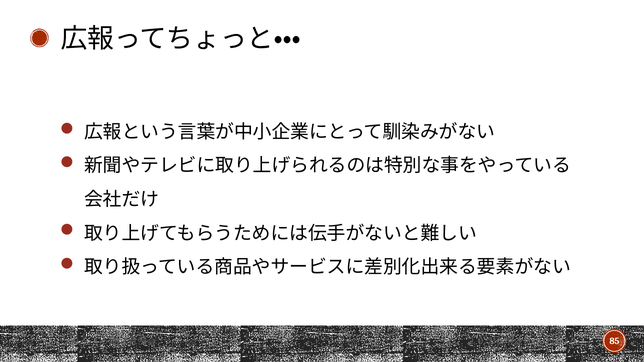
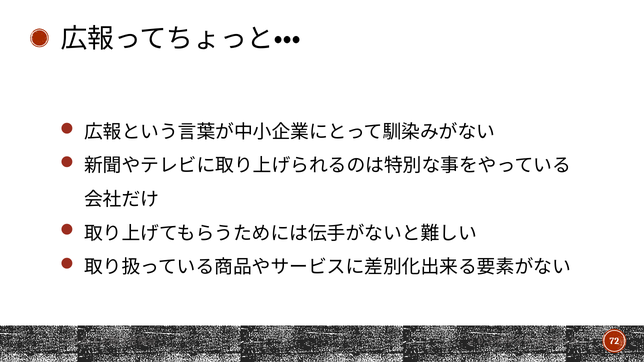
85: 85 -> 72
